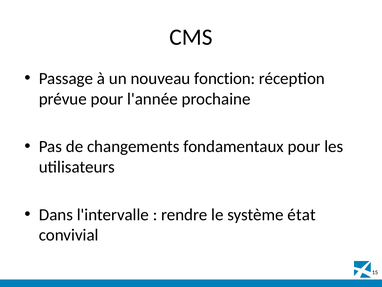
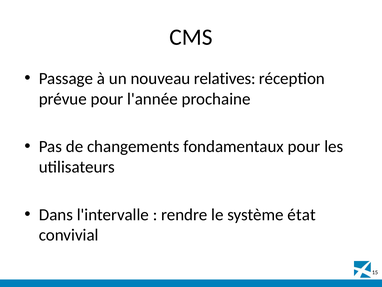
fonction: fonction -> relatives
